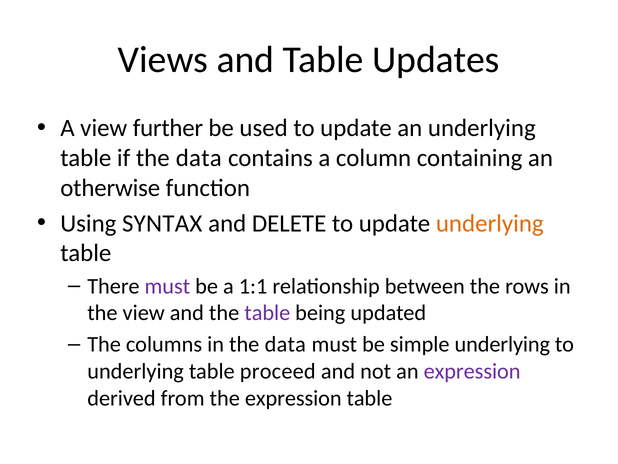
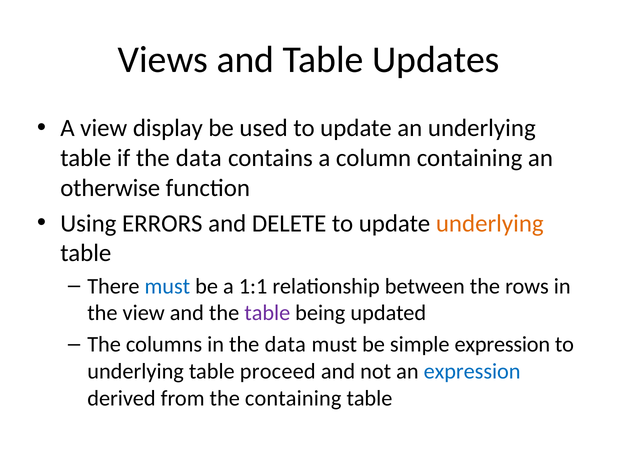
further: further -> display
SYNTAX: SYNTAX -> ERRORS
must at (167, 286) colour: purple -> blue
simple underlying: underlying -> expression
expression at (472, 371) colour: purple -> blue
the expression: expression -> containing
